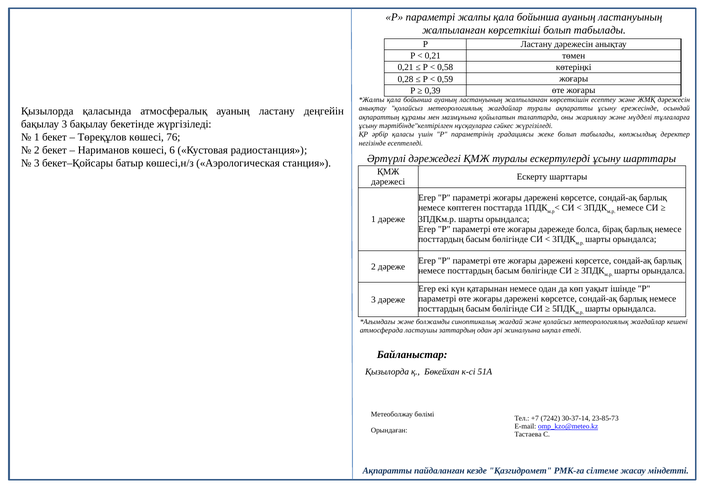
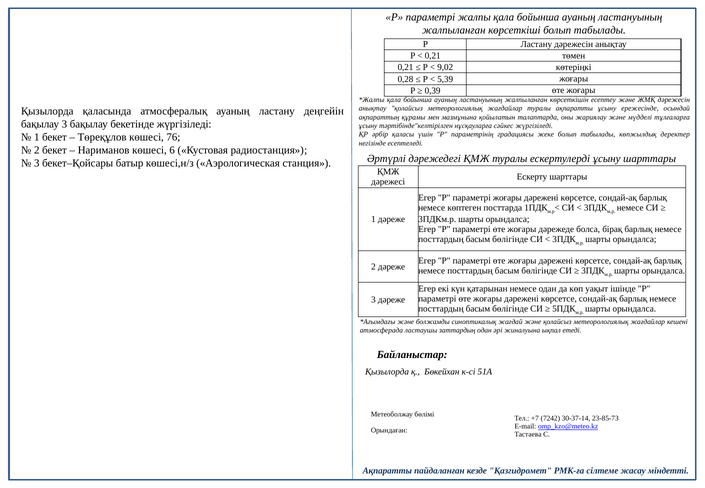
0,58: 0,58 -> 9,02
0,59: 0,59 -> 5,39
